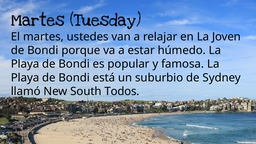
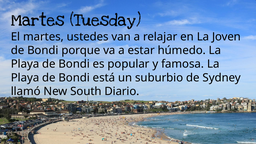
Todos: Todos -> Diario
